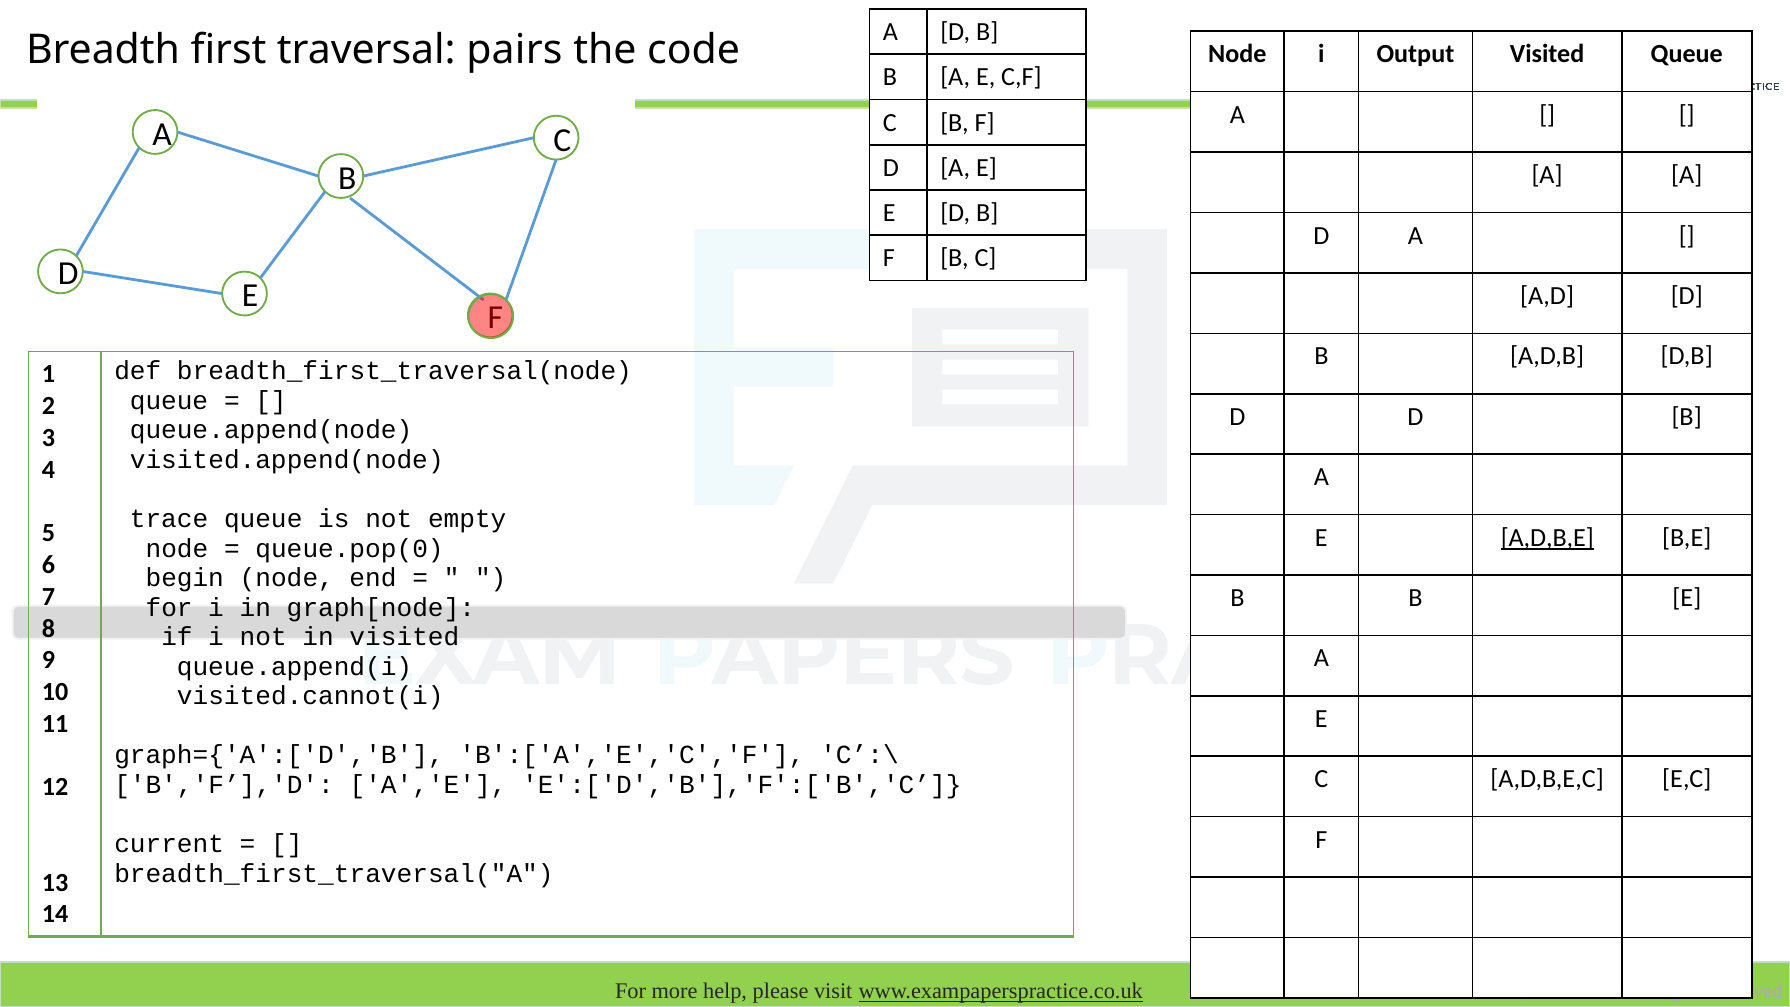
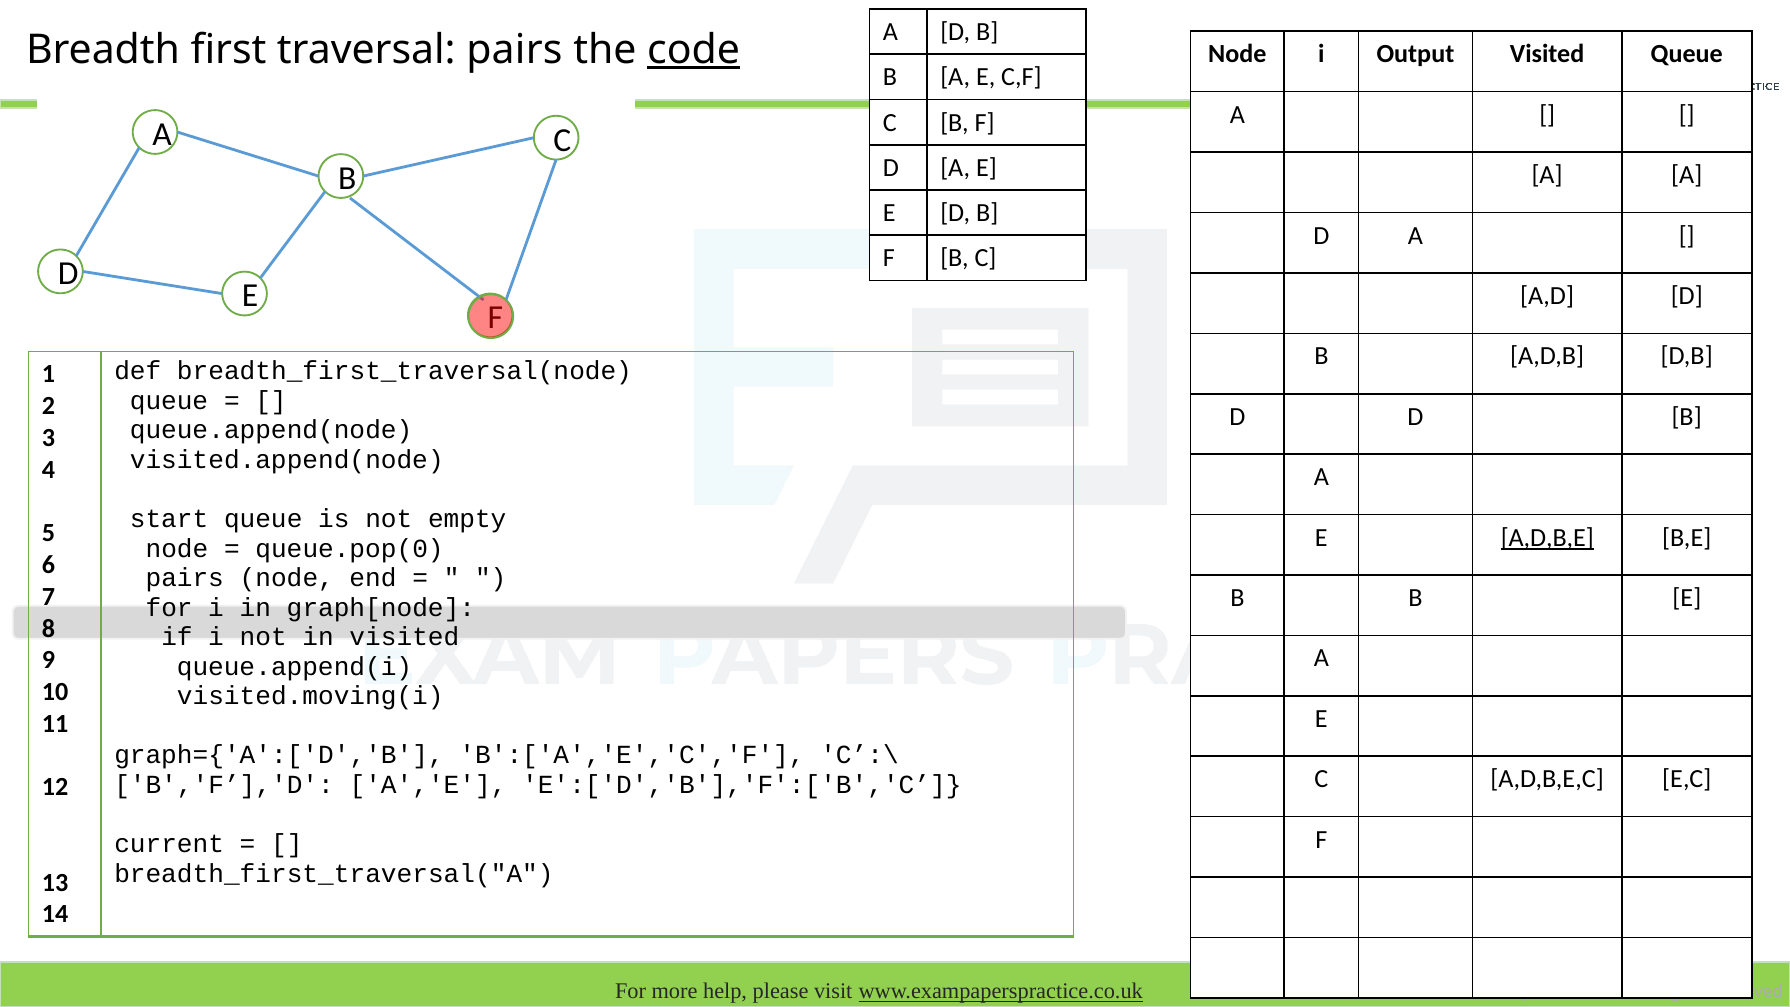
code underline: none -> present
trace: trace -> start
begin at (185, 578): begin -> pairs
visited.cannot(i: visited.cannot(i -> visited.moving(i
